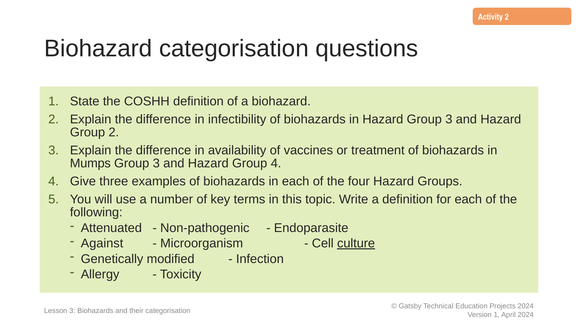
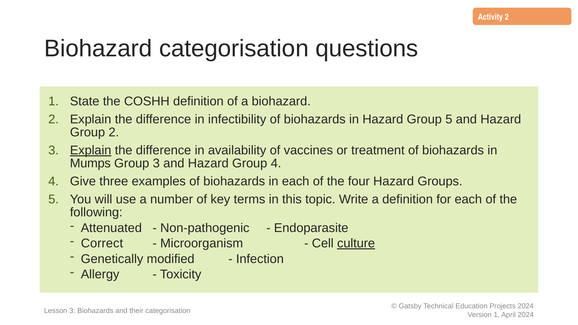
Hazard Group 3: 3 -> 5
Explain at (91, 150) underline: none -> present
Against: Against -> Correct
